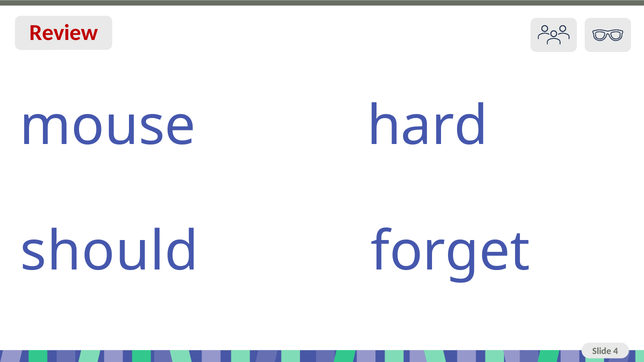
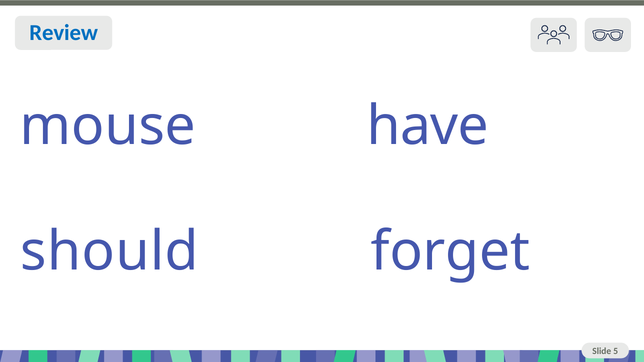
Review at (64, 33) colour: red -> blue
hard: hard -> have
4: 4 -> 5
